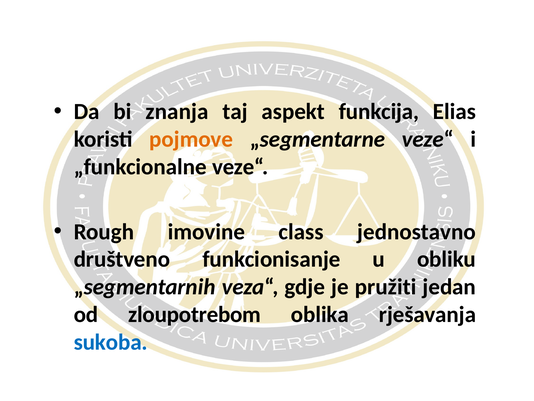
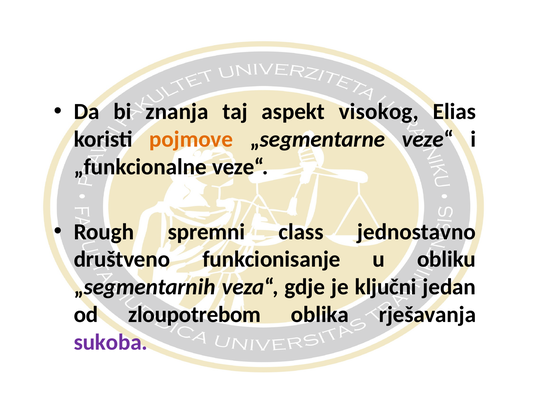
funkcija: funkcija -> visokog
imovine: imovine -> spremni
pružiti: pružiti -> ključni
sukoba colour: blue -> purple
